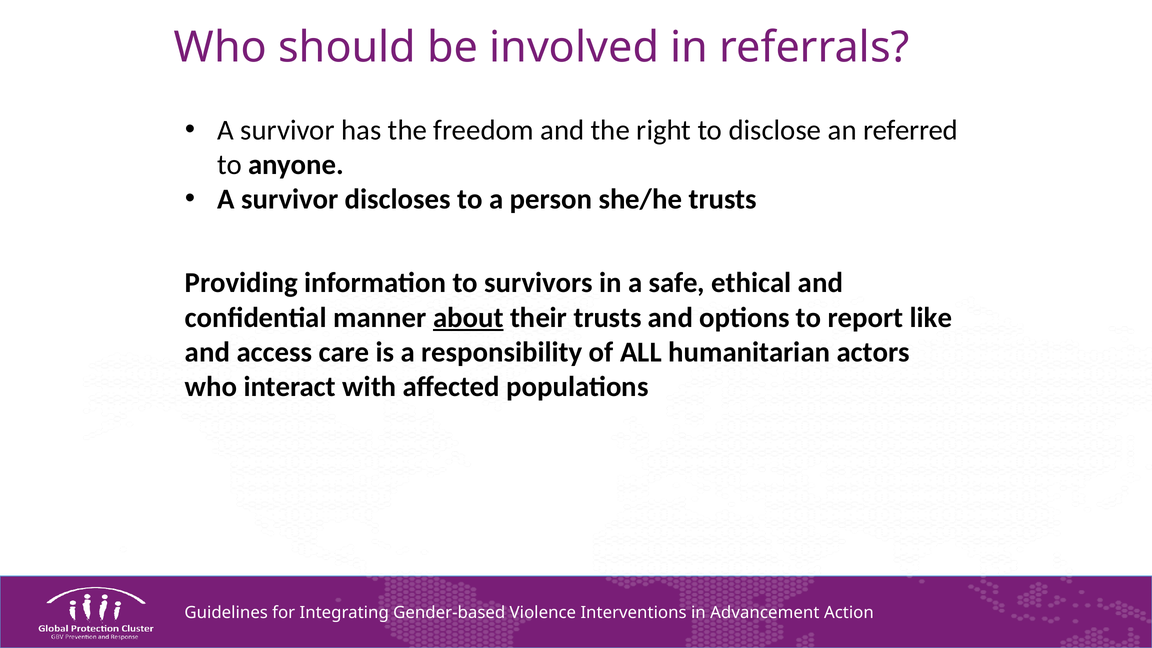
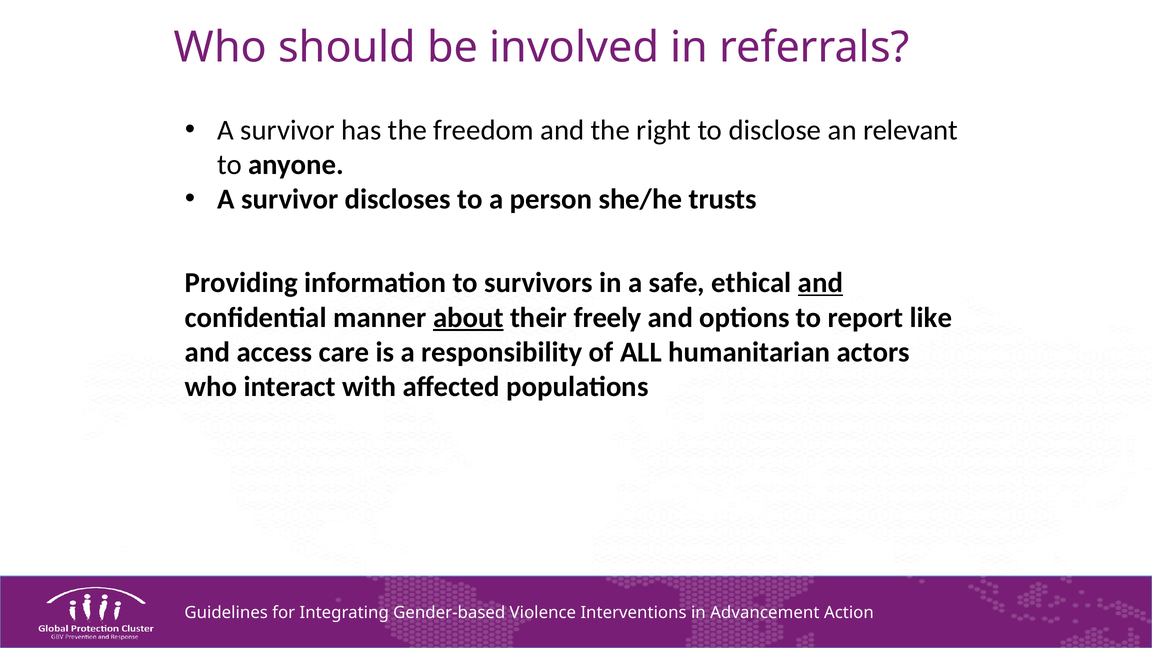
referred: referred -> relevant
and at (820, 283) underline: none -> present
their trusts: trusts -> freely
